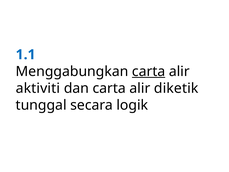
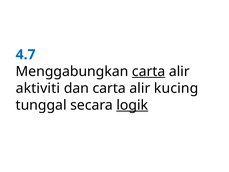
1.1: 1.1 -> 4.7
diketik: diketik -> kucing
logik underline: none -> present
